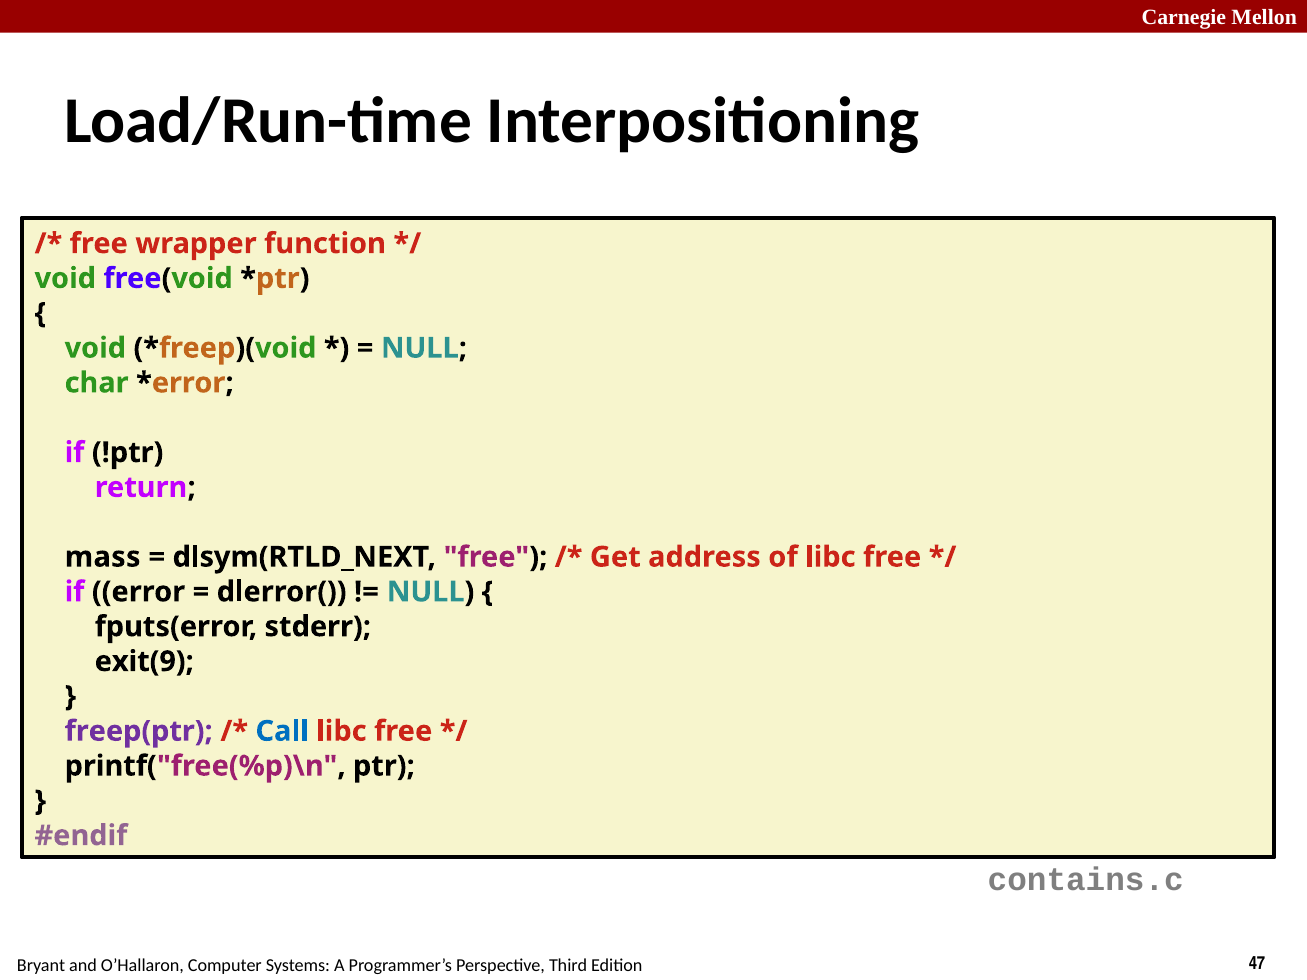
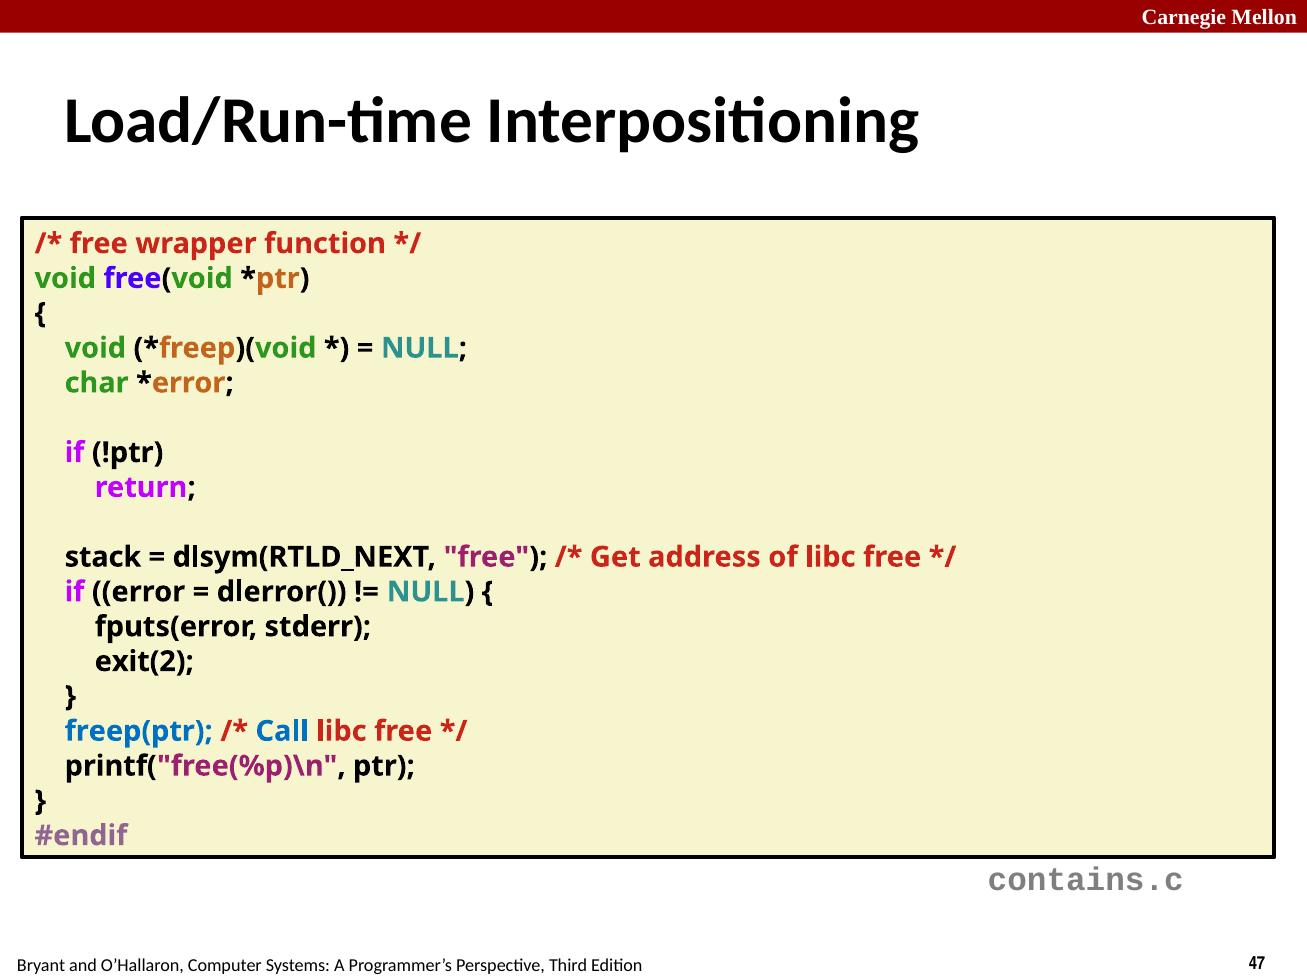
mass: mass -> stack
exit(9: exit(9 -> exit(2
freep(ptr colour: purple -> blue
